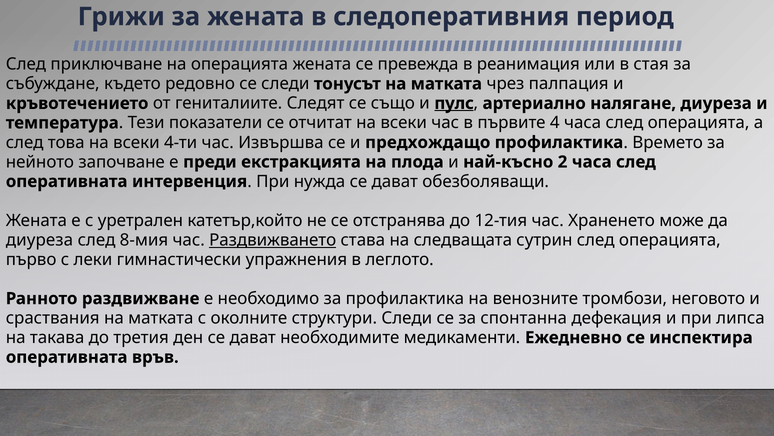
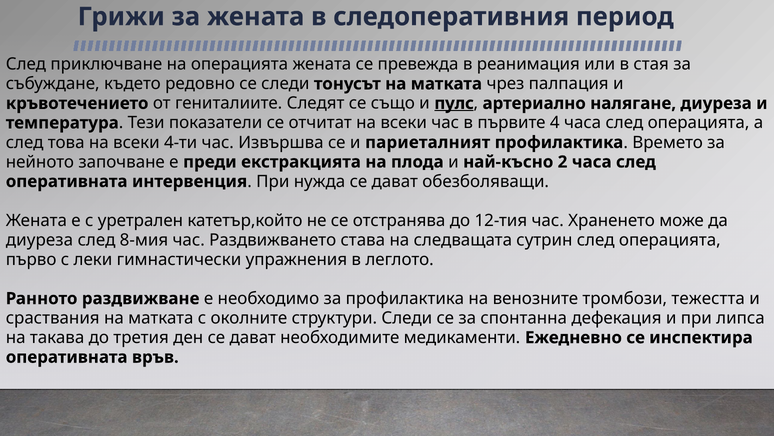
предхождащо: предхождащо -> париеталният
Раздвижването underline: present -> none
неговото: неговото -> тежестта
